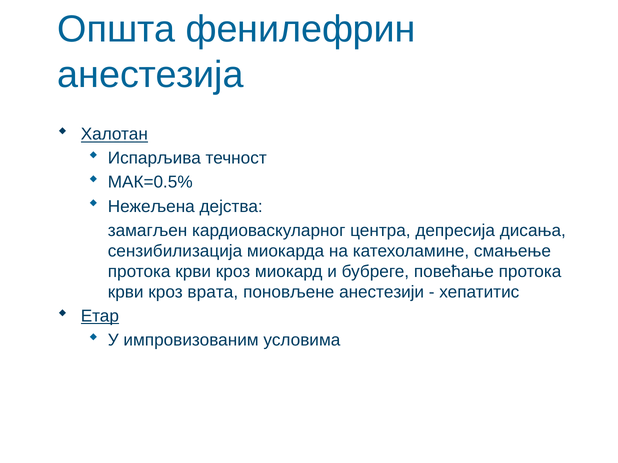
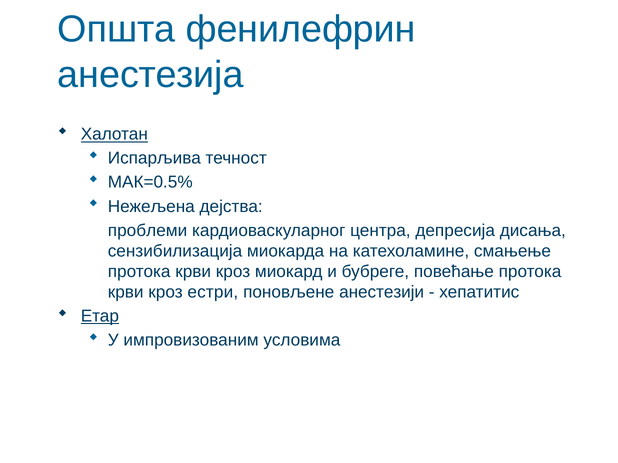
замагљен: замагљен -> проблеми
врата: врата -> естри
